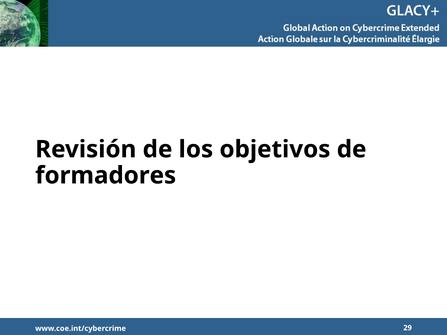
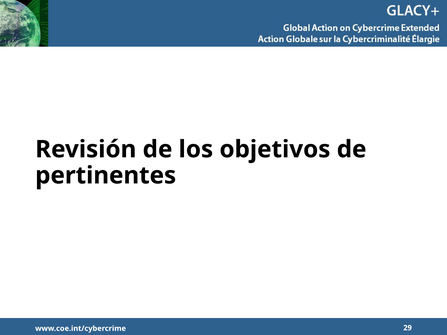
formadores: formadores -> pertinentes
